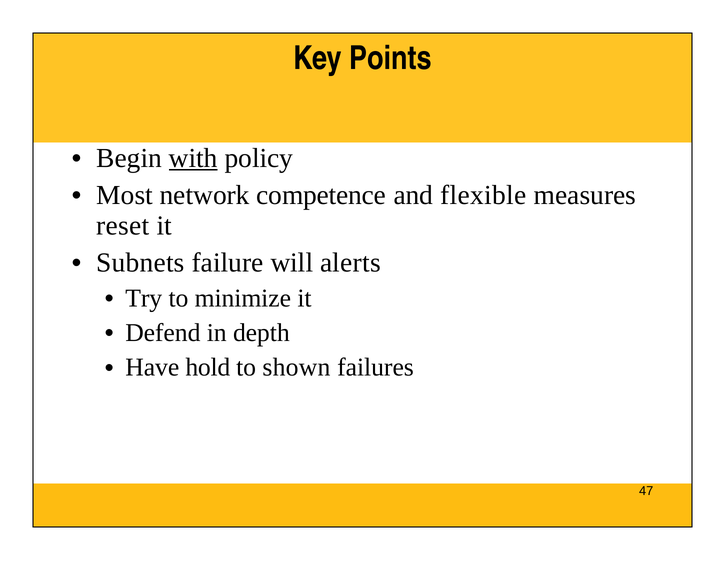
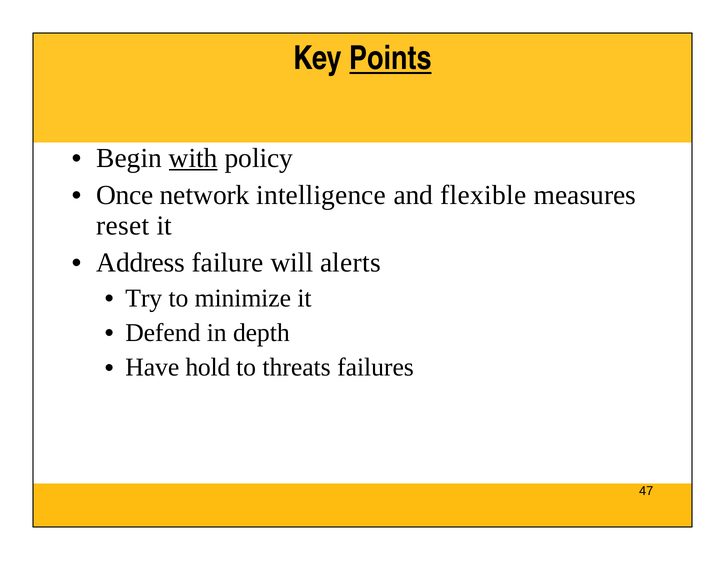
Points underline: none -> present
Most: Most -> Once
competence: competence -> intelligence
Subnets: Subnets -> Address
shown: shown -> threats
